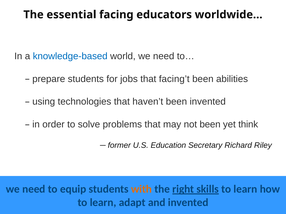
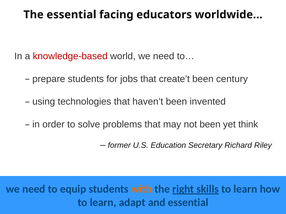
knowledge-based colour: blue -> red
facing’t: facing’t -> create’t
abilities: abilities -> century
and invented: invented -> essential
